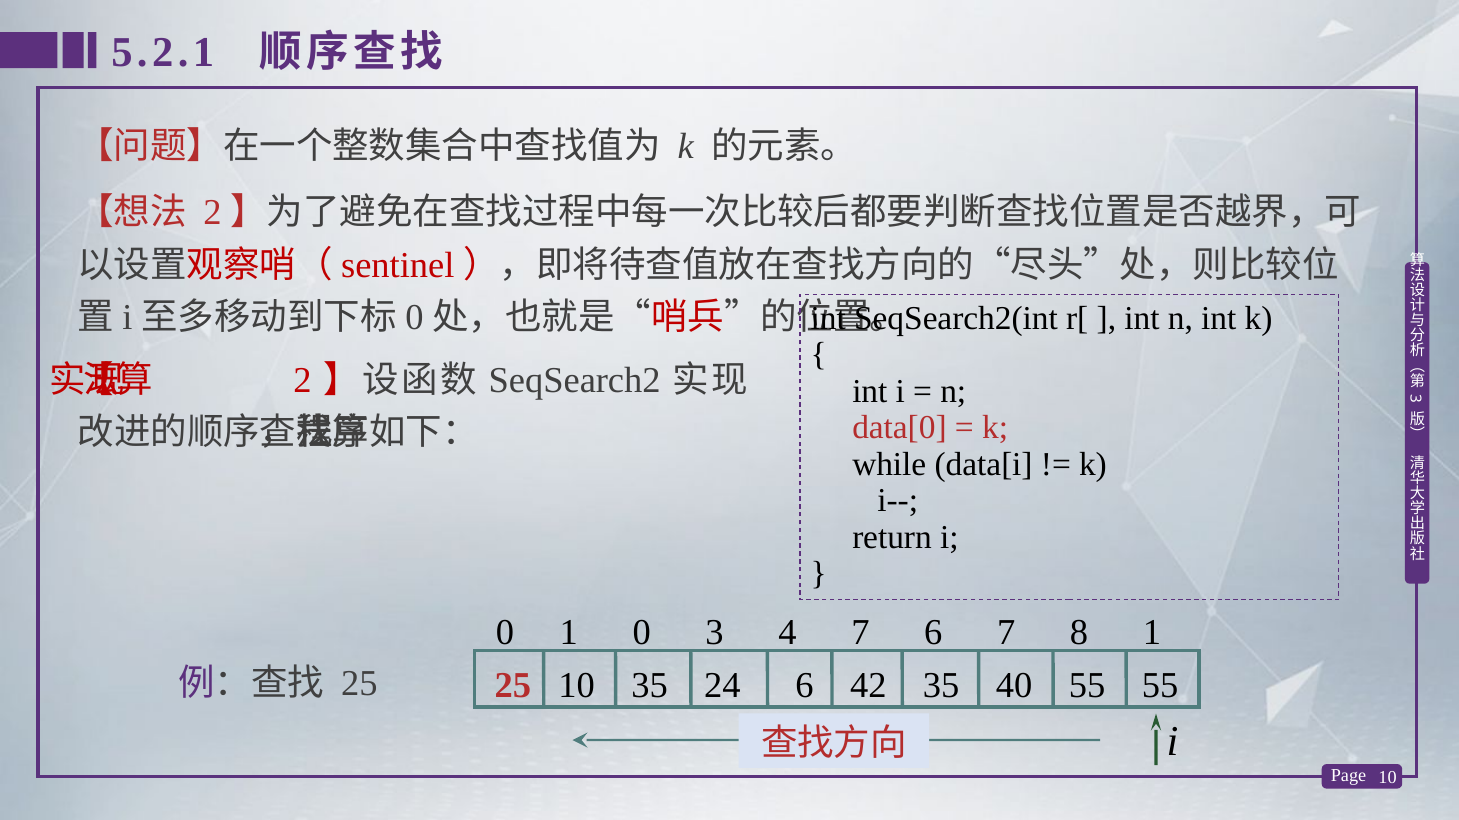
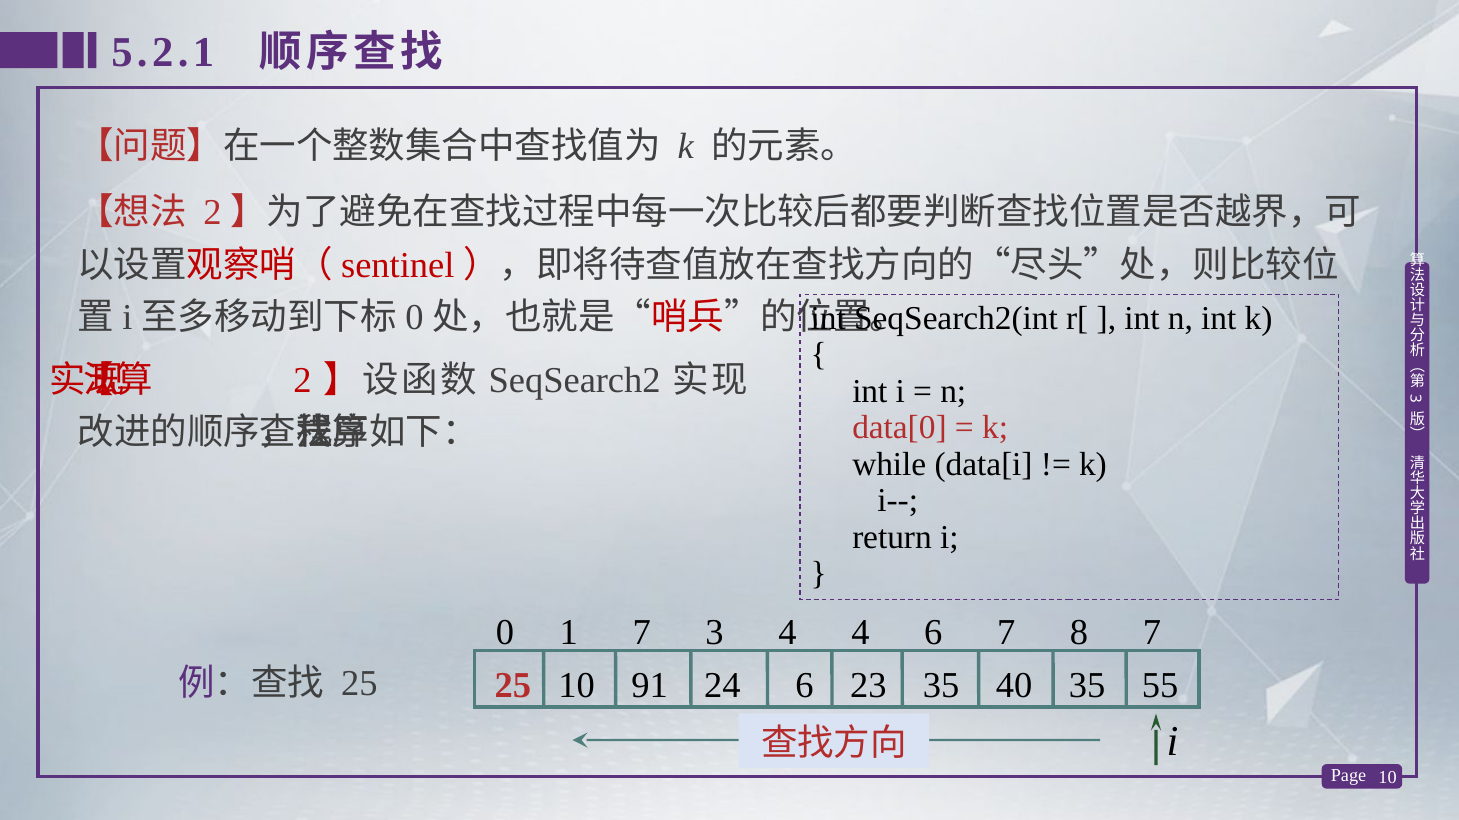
1 0: 0 -> 7
4 7: 7 -> 4
8 1: 1 -> 7
10 35: 35 -> 91
42: 42 -> 23
40 55: 55 -> 35
